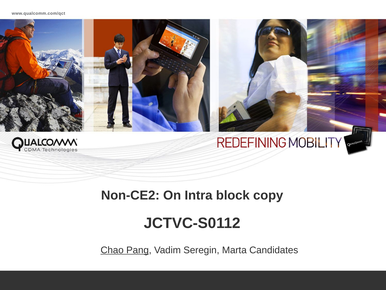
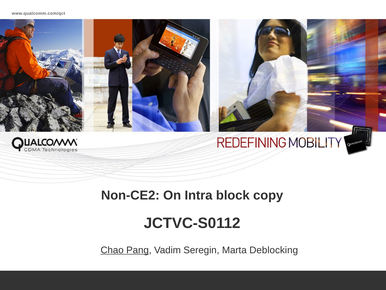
Candidates: Candidates -> Deblocking
